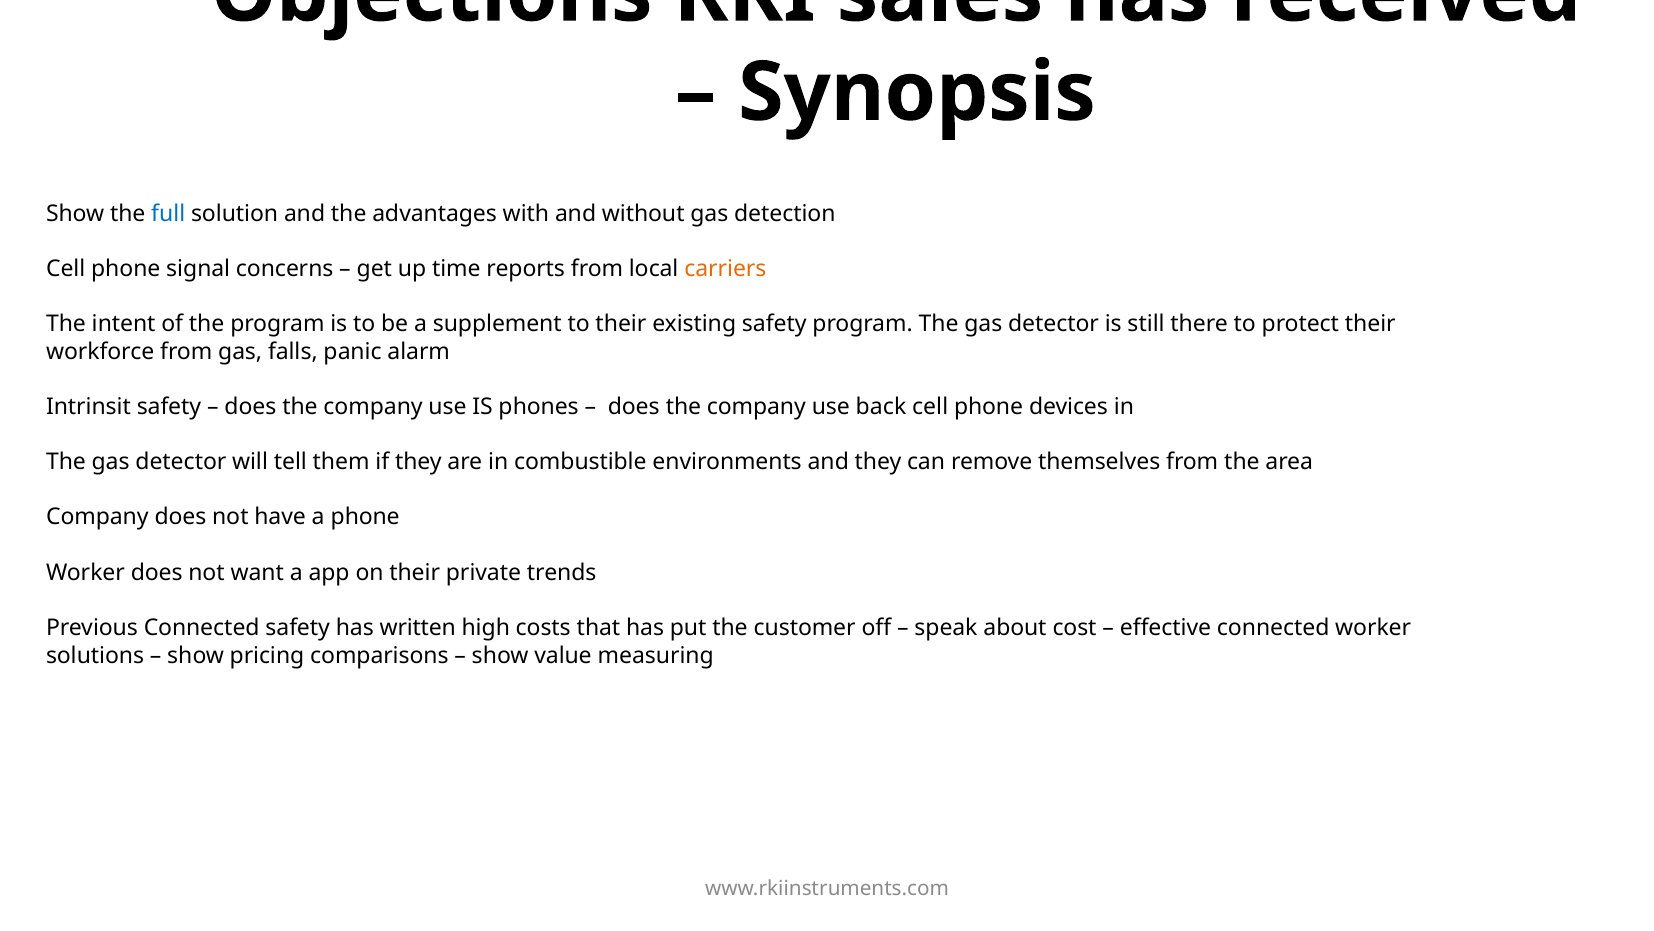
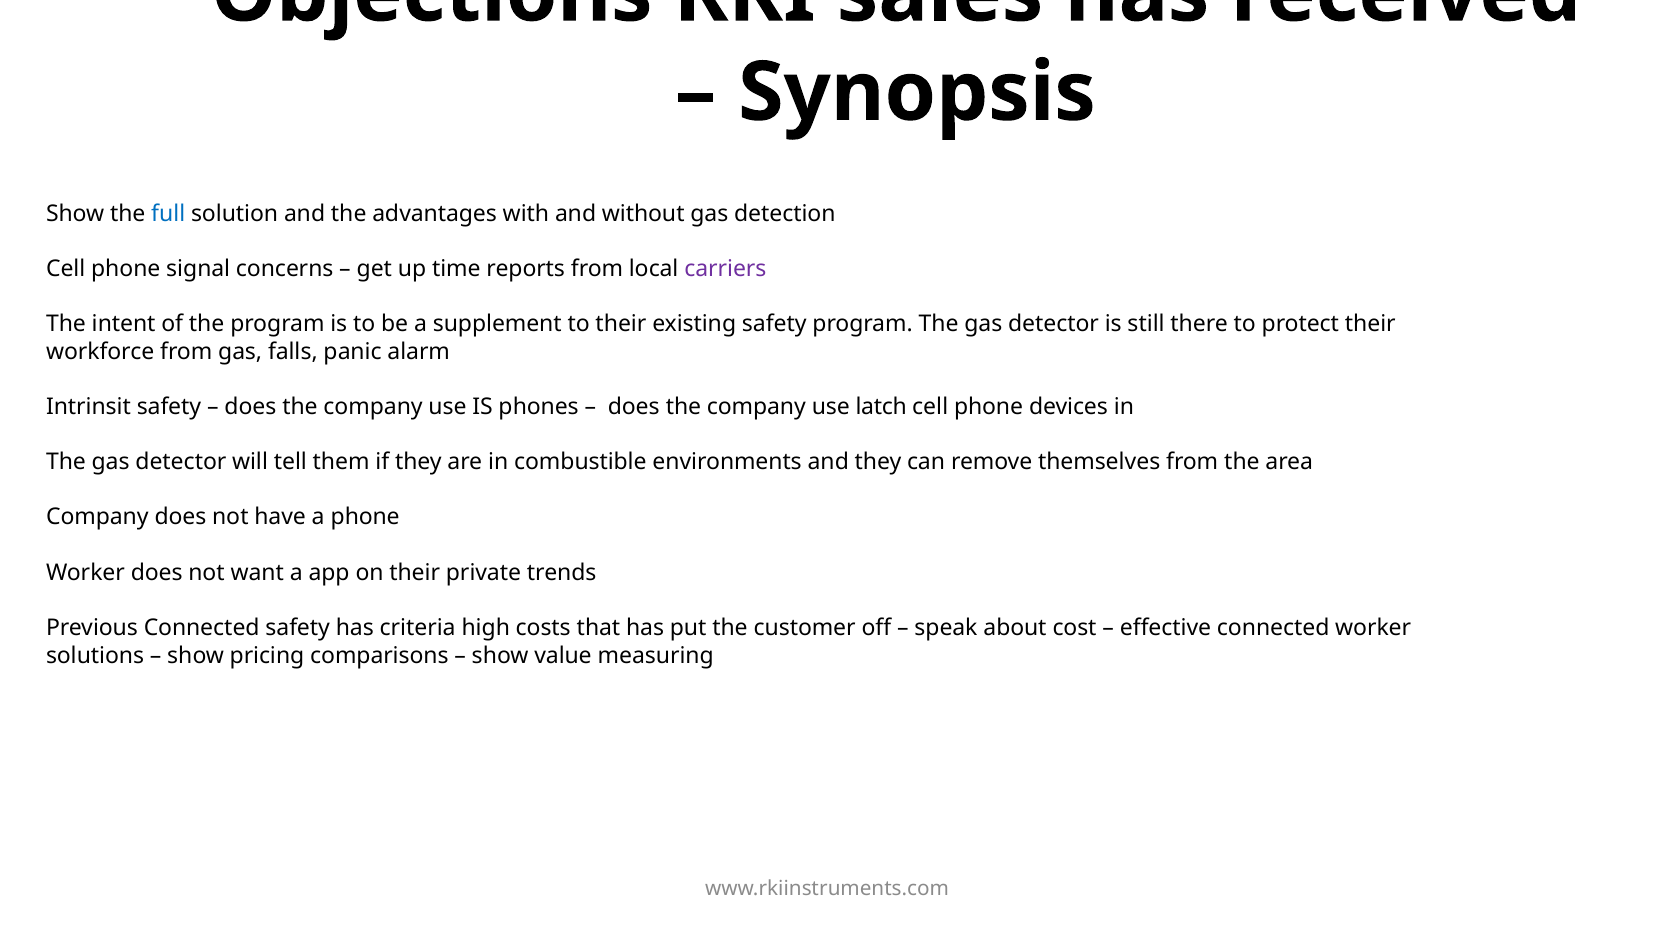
carriers colour: orange -> purple
back: back -> latch
written: written -> criteria
